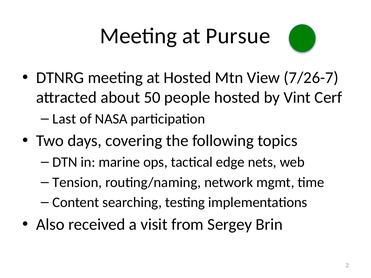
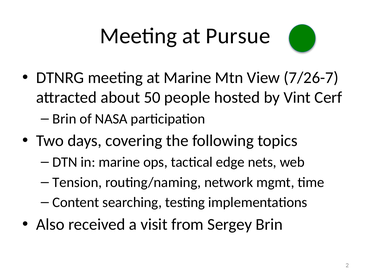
at Hosted: Hosted -> Marine
Last at (64, 119): Last -> Brin
